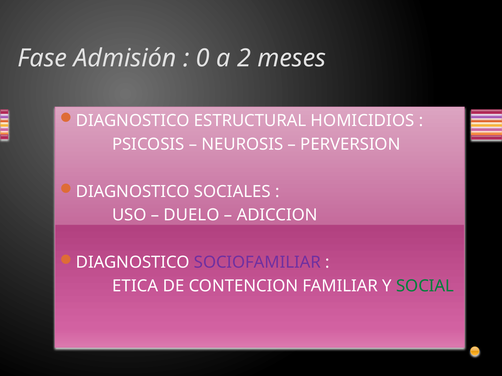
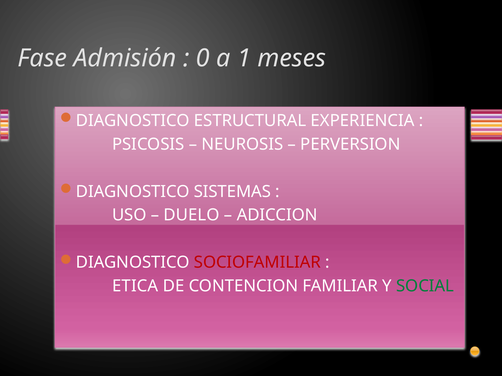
2: 2 -> 1
HOMICIDIOS: HOMICIDIOS -> EXPERIENCIA
SOCIALES: SOCIALES -> SISTEMAS
SOCIOFAMILIAR colour: purple -> red
